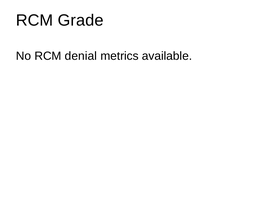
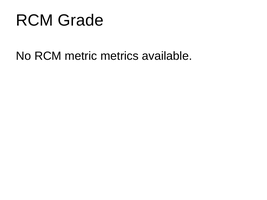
denial: denial -> metric
